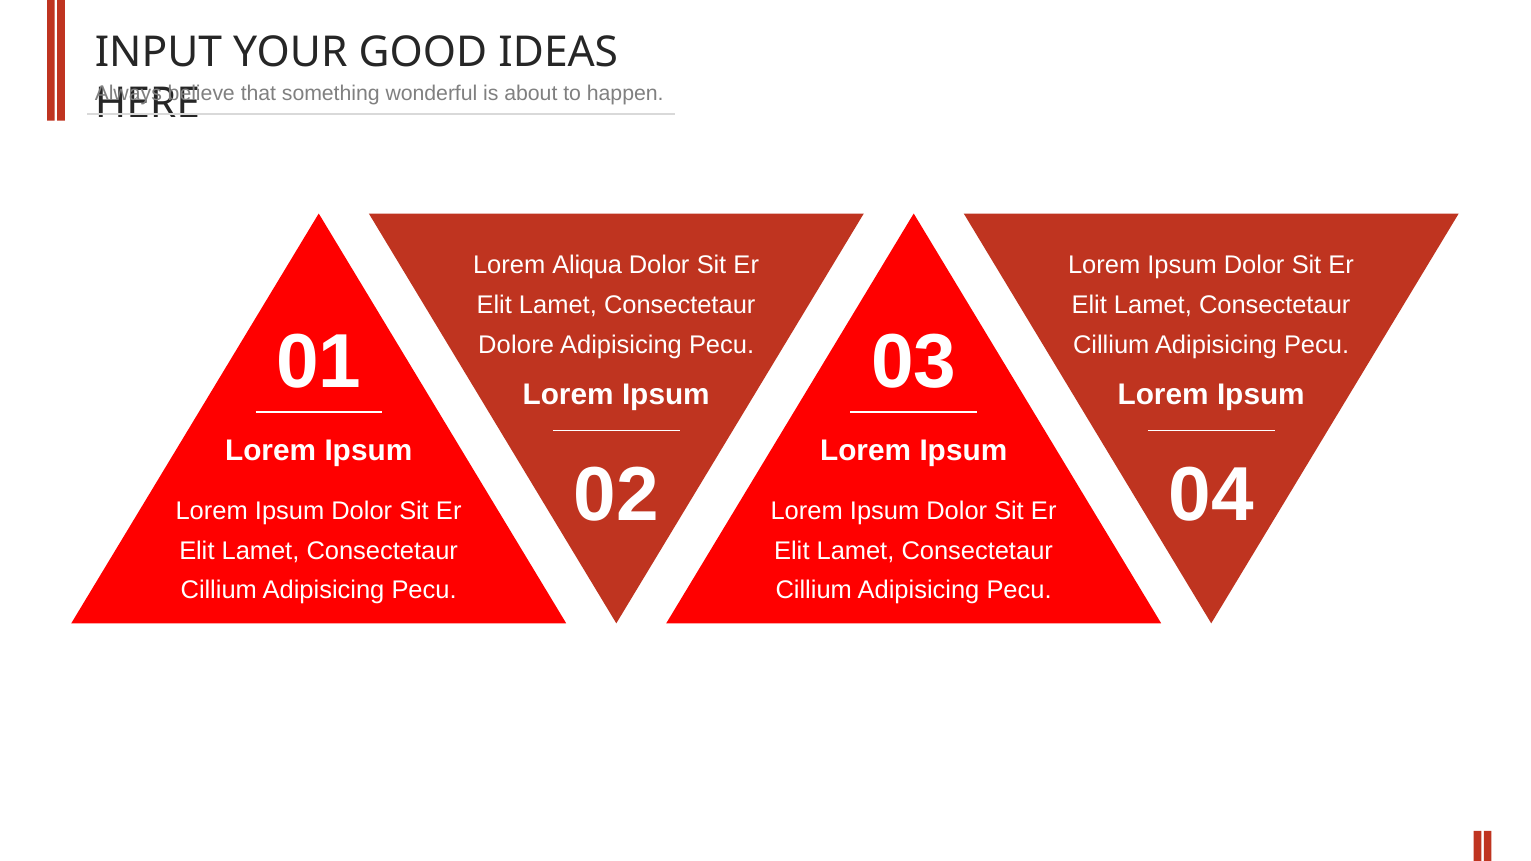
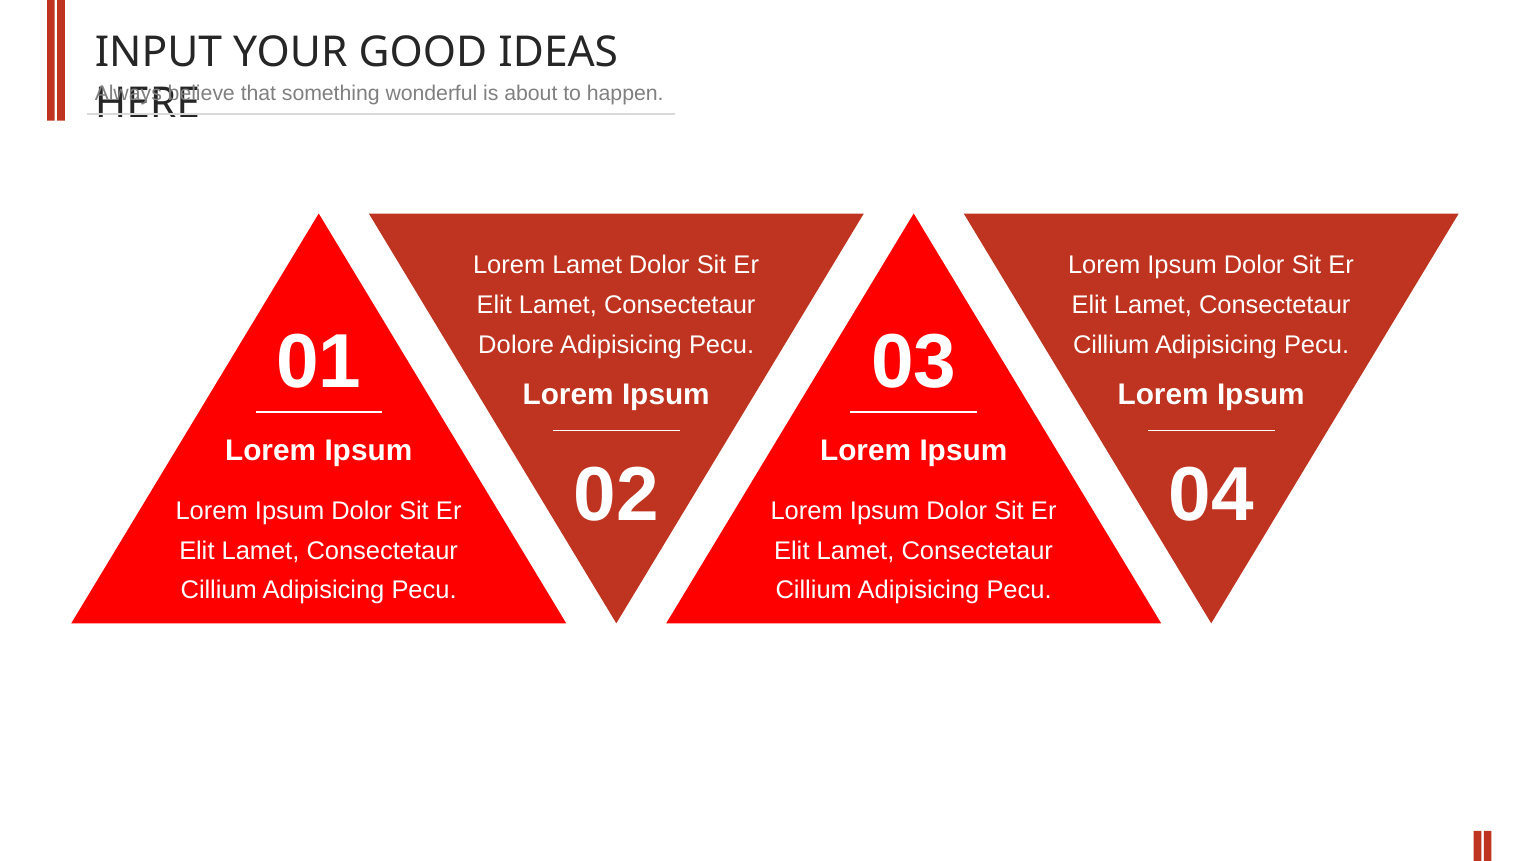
Lorem Aliqua: Aliqua -> Lamet
